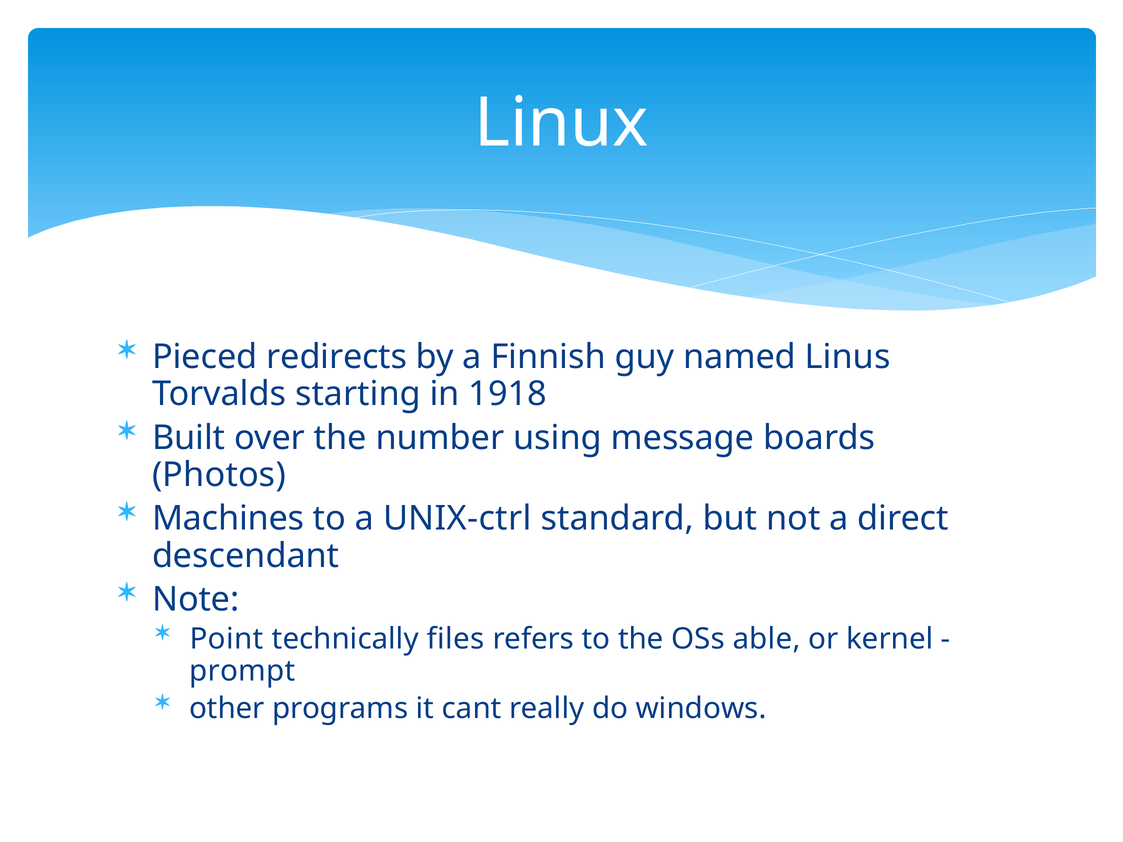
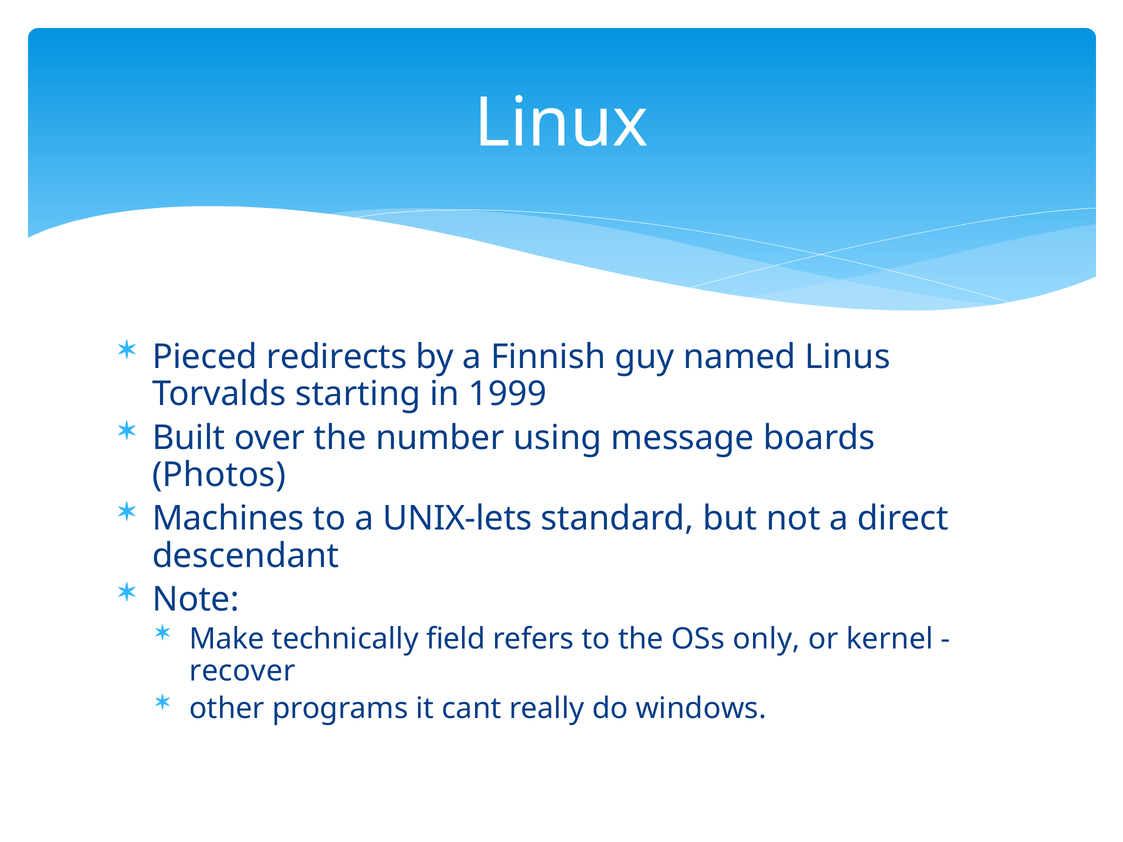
1918: 1918 -> 1999
UNIX-ctrl: UNIX-ctrl -> UNIX-lets
Point: Point -> Make
files: files -> field
able: able -> only
prompt: prompt -> recover
